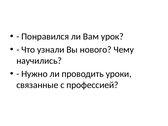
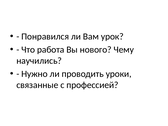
узнали: узнали -> работа
